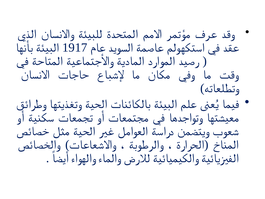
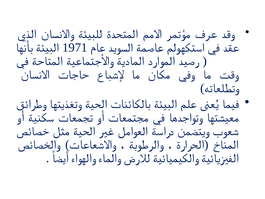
1917: 1917 -> 1971
